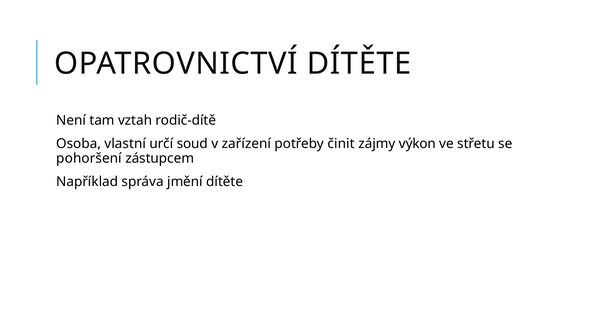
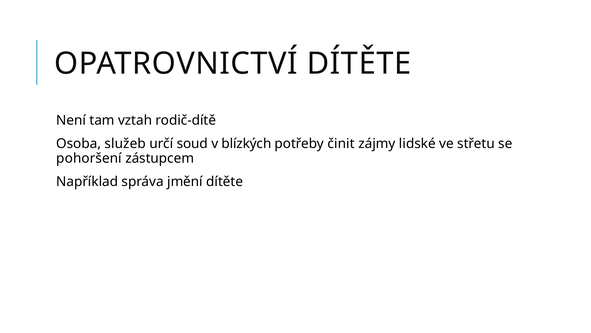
vlastní: vlastní -> služeb
zařízení: zařízení -> blízkých
výkon: výkon -> lidské
